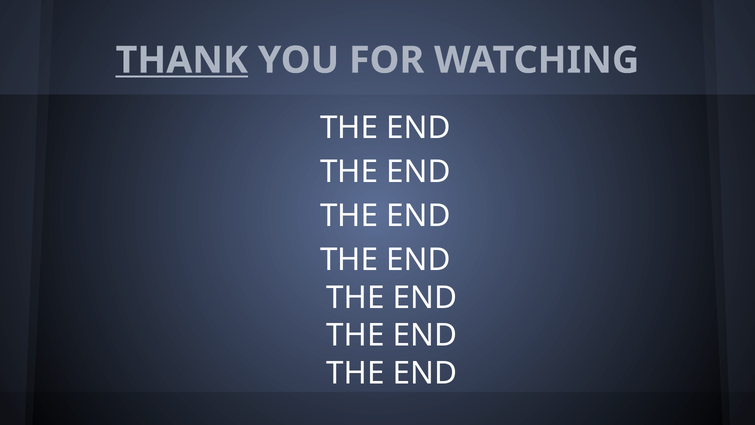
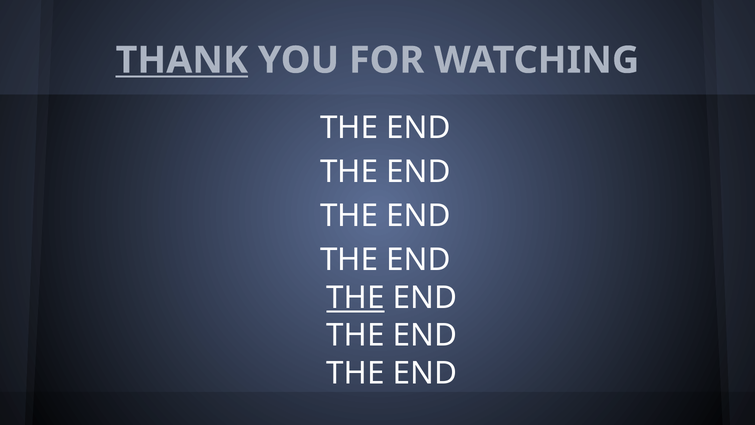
THE at (355, 298) underline: none -> present
